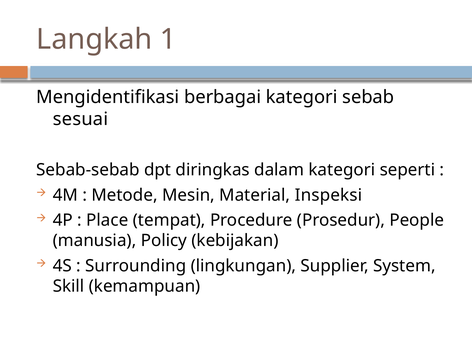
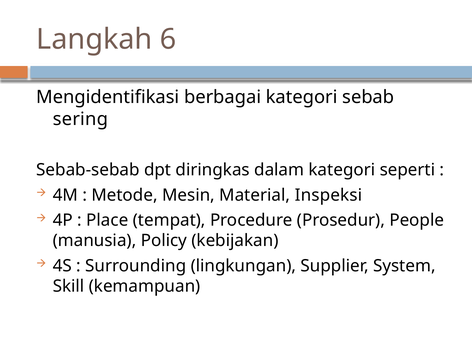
1: 1 -> 6
sesuai: sesuai -> sering
